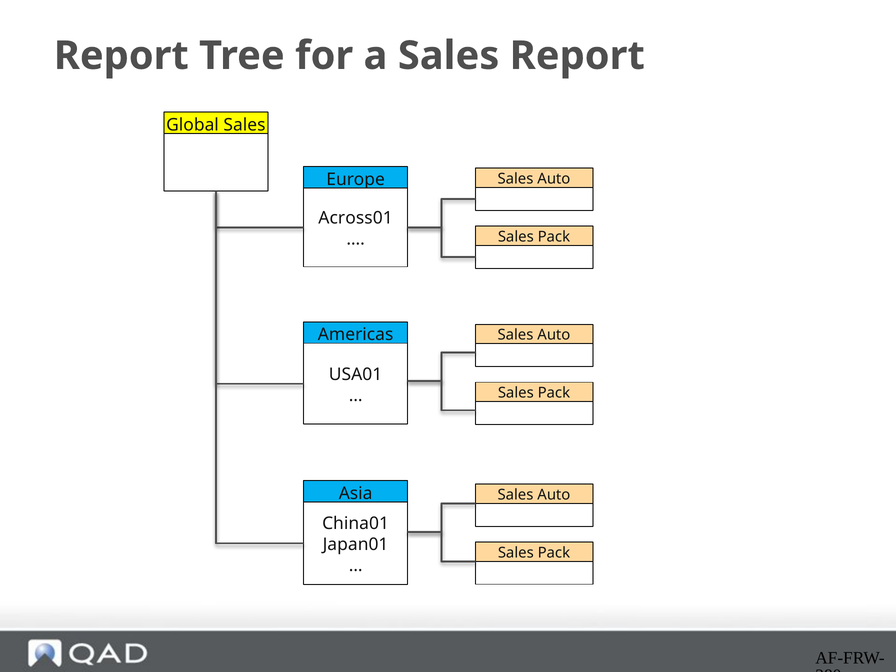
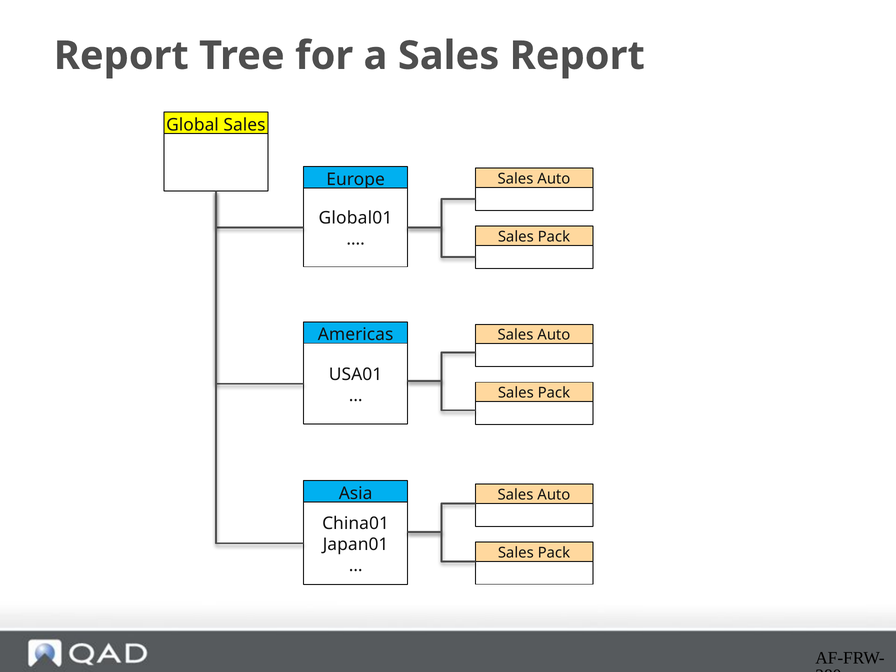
Across01: Across01 -> Global01
